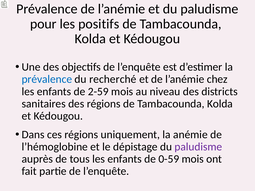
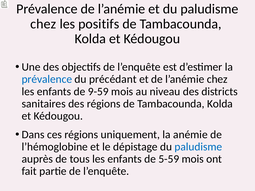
pour at (43, 24): pour -> chez
recherché: recherché -> précédant
2-59: 2-59 -> 9-59
paludisme at (198, 147) colour: purple -> blue
0-59: 0-59 -> 5-59
